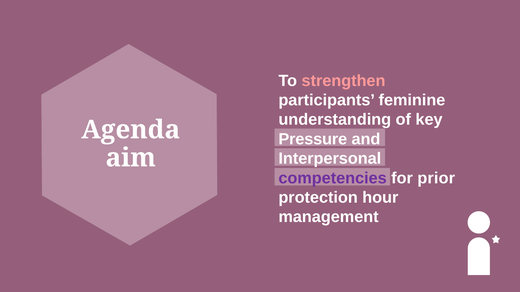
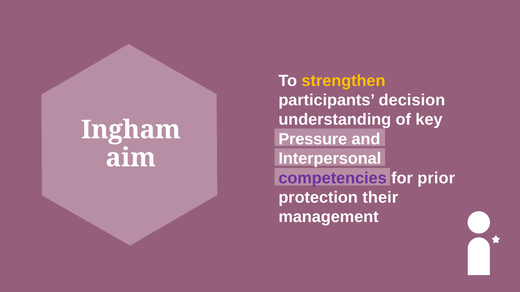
strengthen colour: pink -> yellow
feminine: feminine -> decision
Agenda: Agenda -> Ingham
hour: hour -> their
